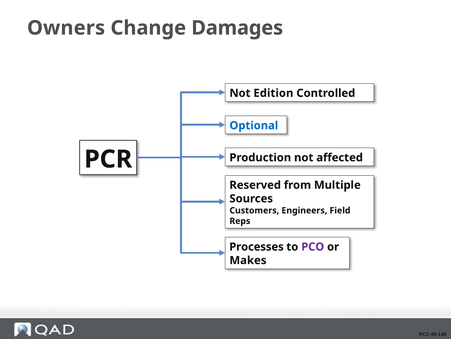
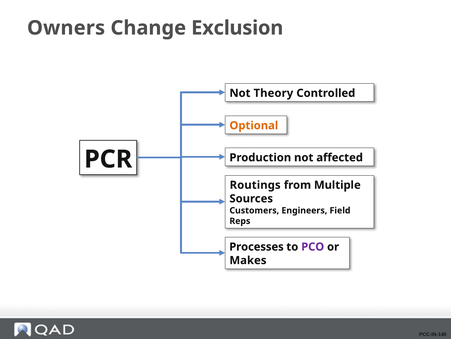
Damages: Damages -> Exclusion
Edition: Edition -> Theory
Optional colour: blue -> orange
Reserved: Reserved -> Routings
